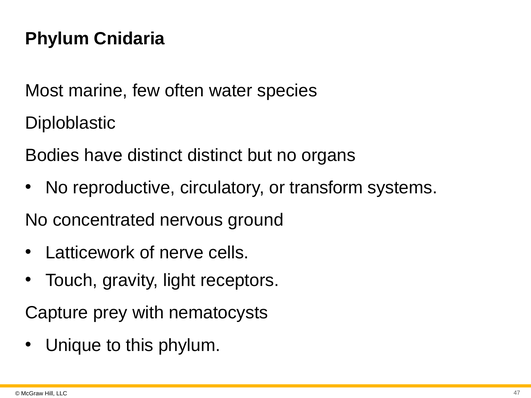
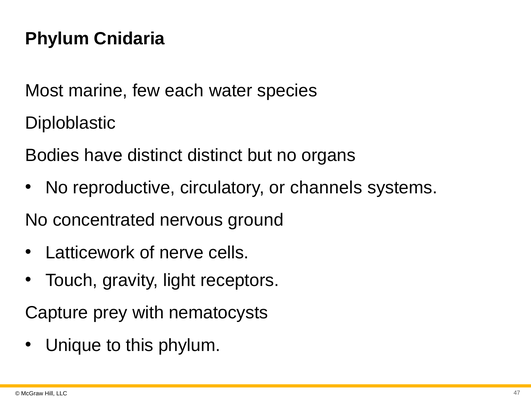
often: often -> each
transform: transform -> channels
